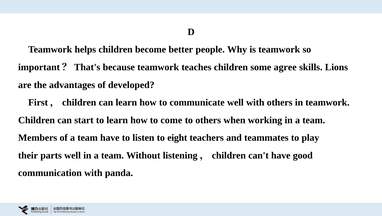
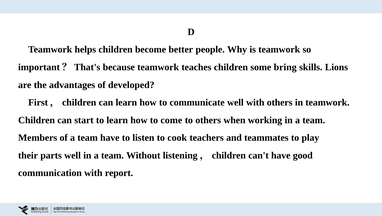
agree: agree -> bring
eight: eight -> cook
panda: panda -> report
